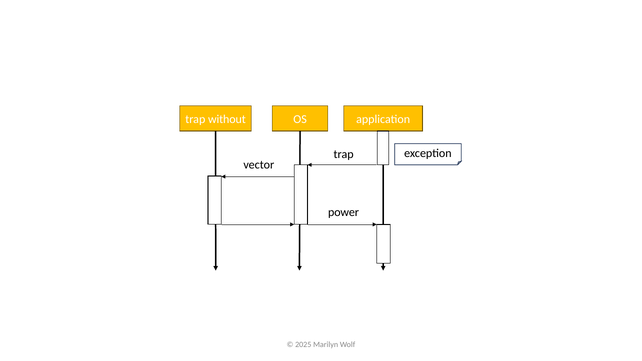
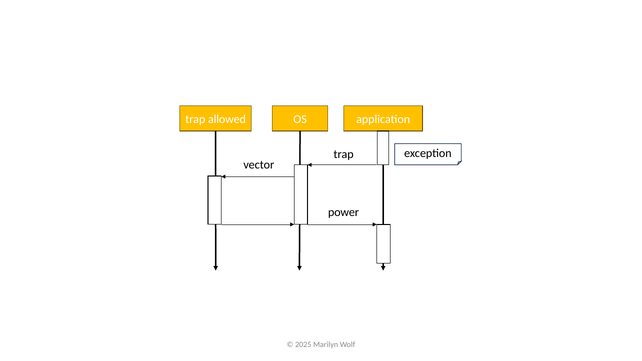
without: without -> allowed
